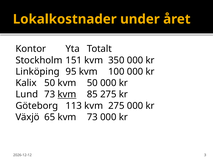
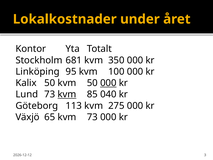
151: 151 -> 681
000 at (108, 83) underline: none -> present
85 275: 275 -> 040
